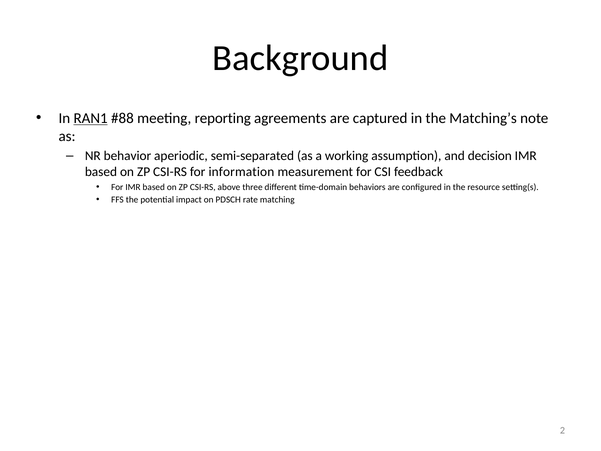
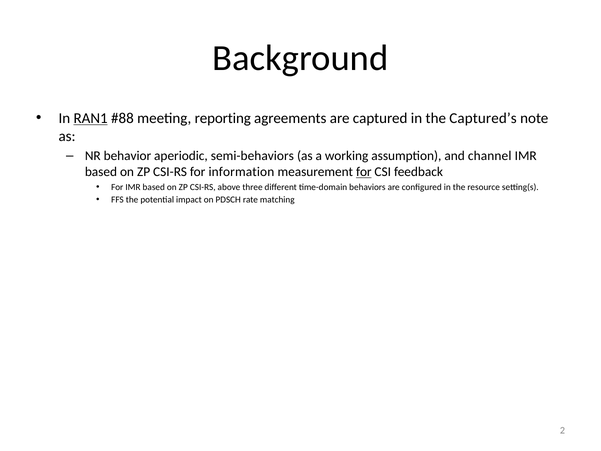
Matching’s: Matching’s -> Captured’s
semi-separated: semi-separated -> semi-behaviors
decision: decision -> channel
for at (364, 172) underline: none -> present
